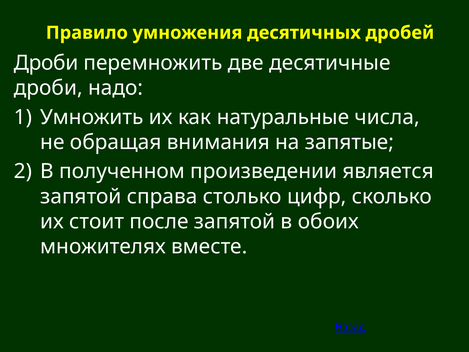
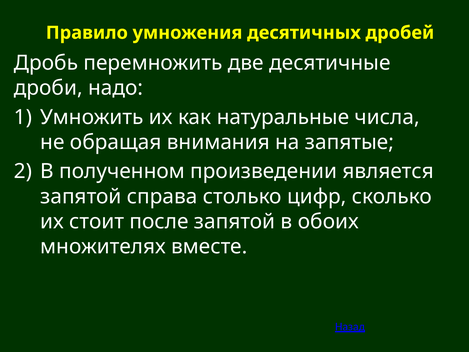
Дроби at (46, 63): Дроби -> Дробь
